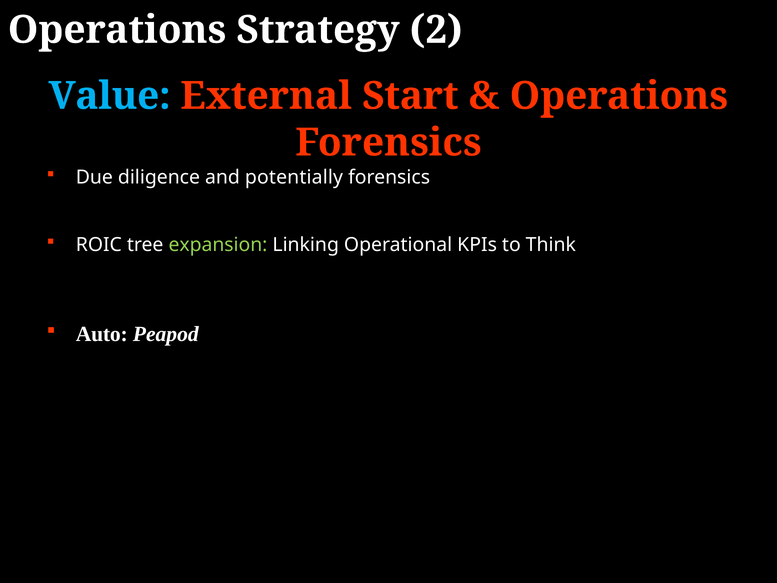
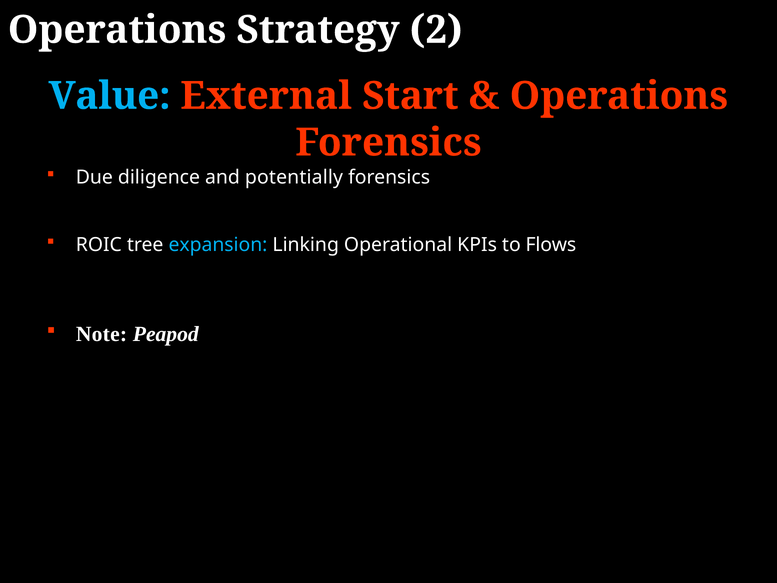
expansion colour: light green -> light blue
Think: Think -> Flows
Auto: Auto -> Note
